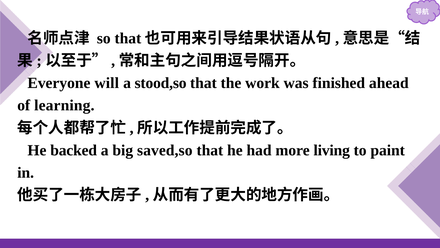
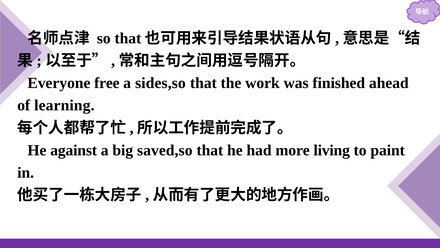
will: will -> free
stood,so: stood,so -> sides,so
backed: backed -> against
